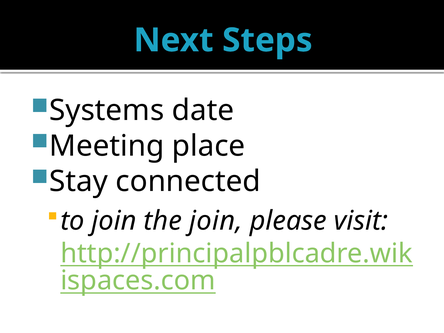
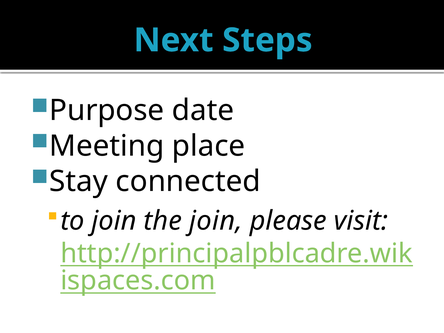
Systems: Systems -> Purpose
